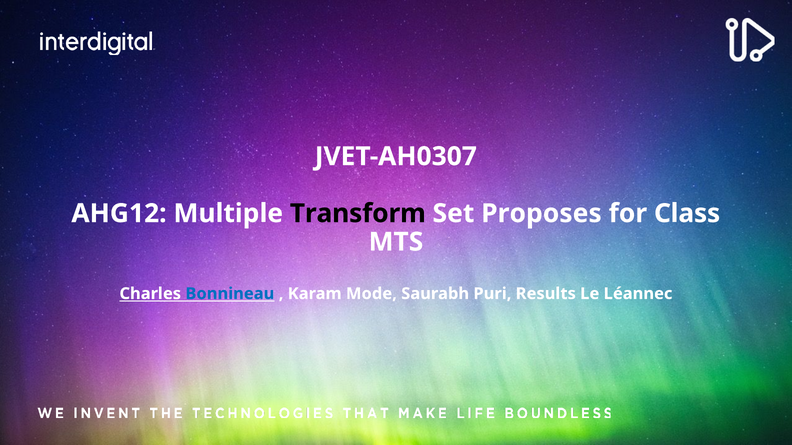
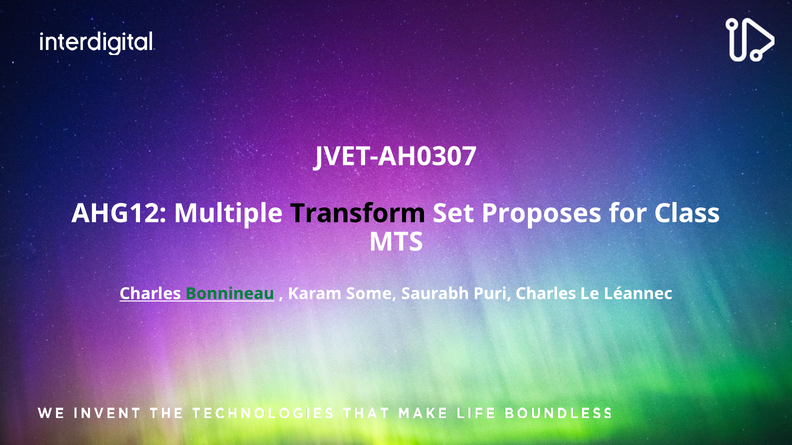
Bonnineau colour: blue -> green
Mode: Mode -> Some
Puri Results: Results -> Charles
